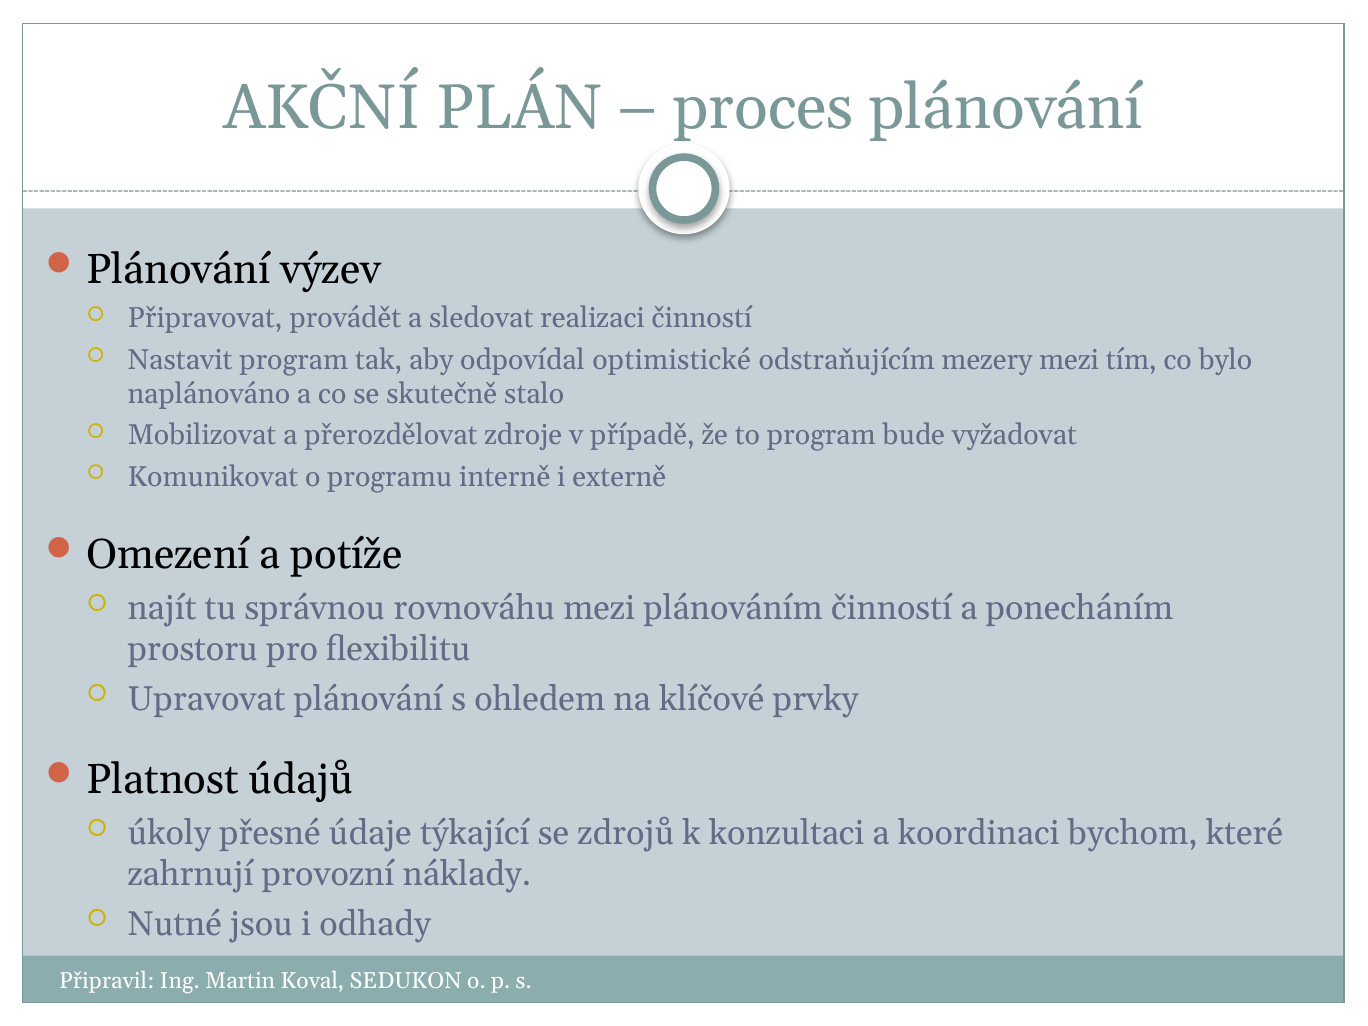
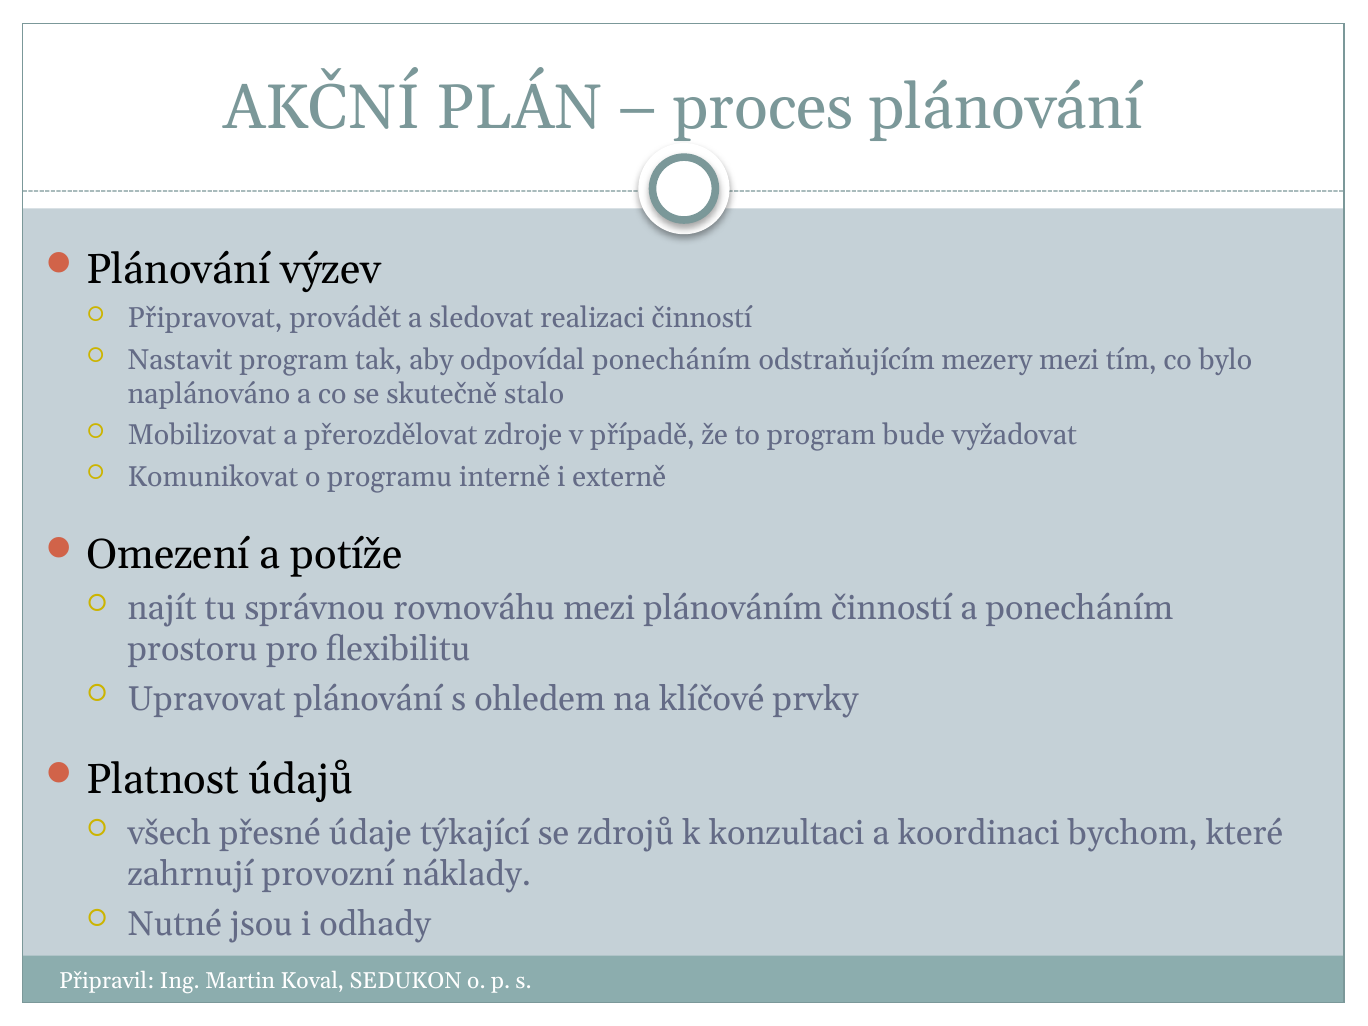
odpovídal optimistické: optimistické -> ponecháním
úkoly: úkoly -> všech
